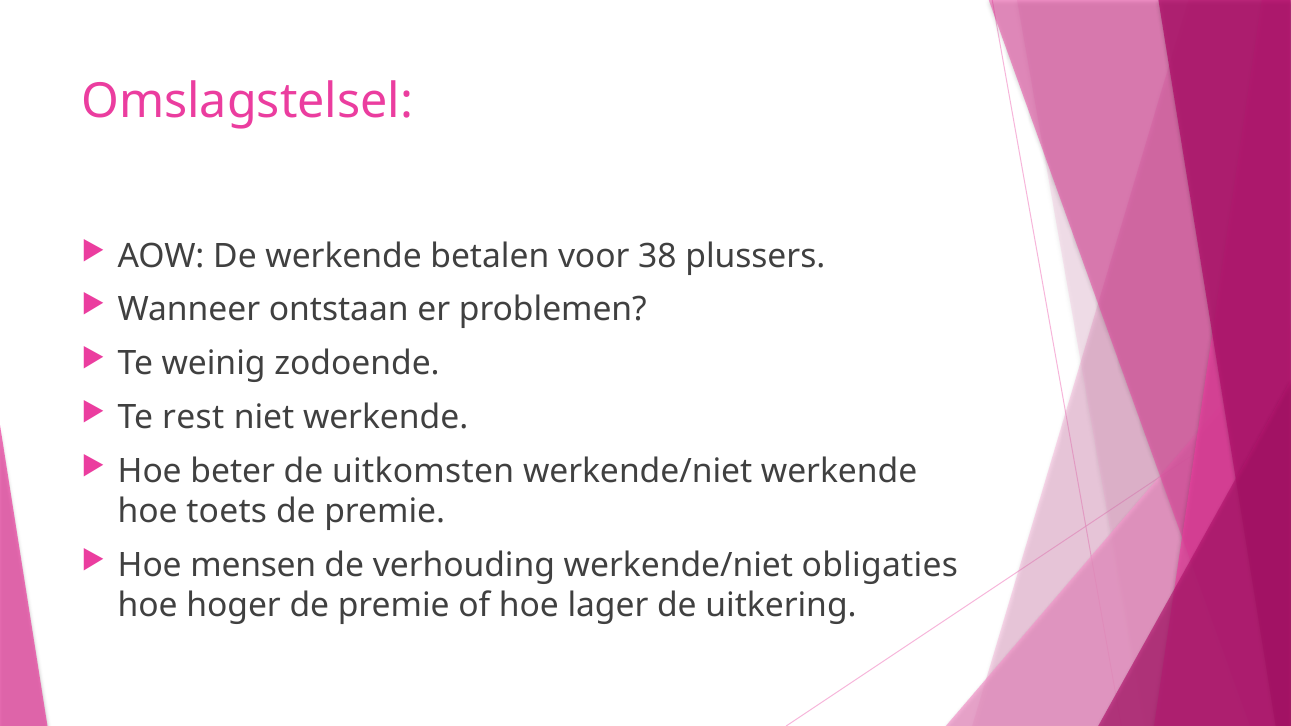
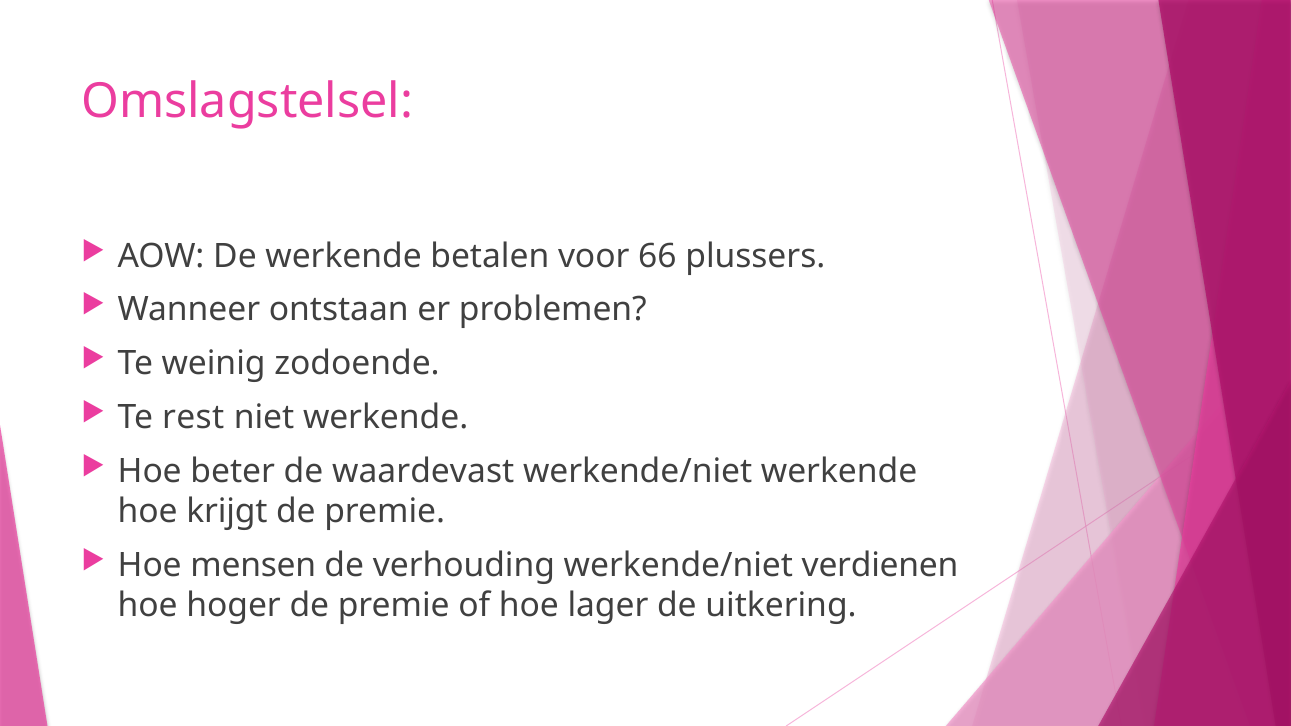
38: 38 -> 66
uitkomsten: uitkomsten -> waardevast
toets: toets -> krijgt
obligaties: obligaties -> verdienen
